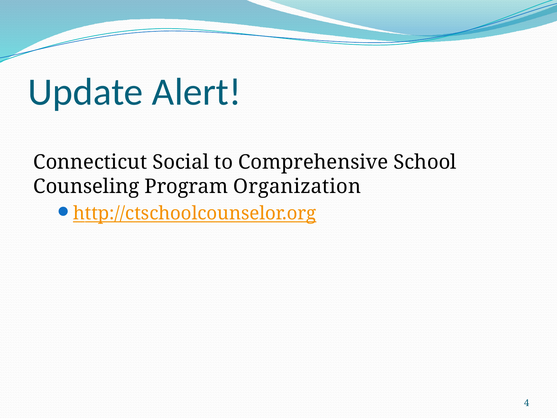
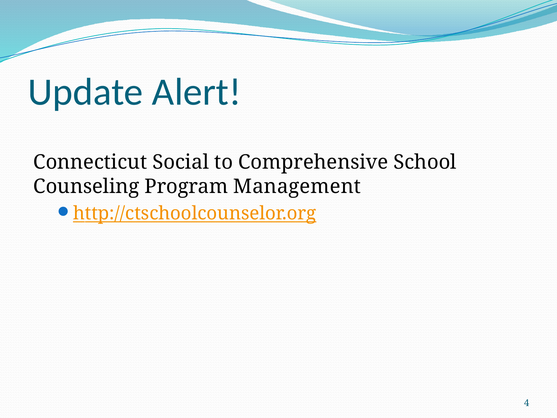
Organization: Organization -> Management
